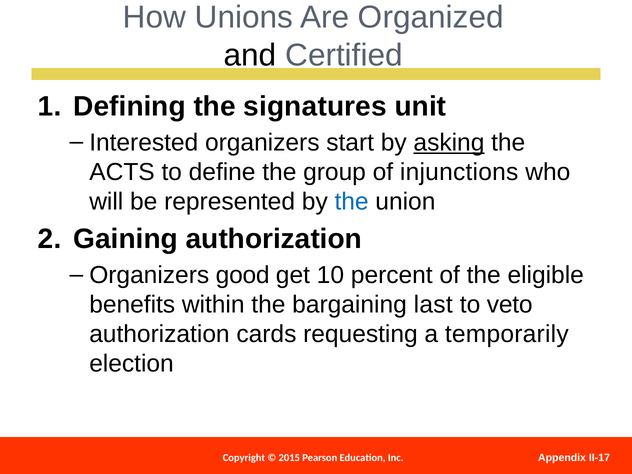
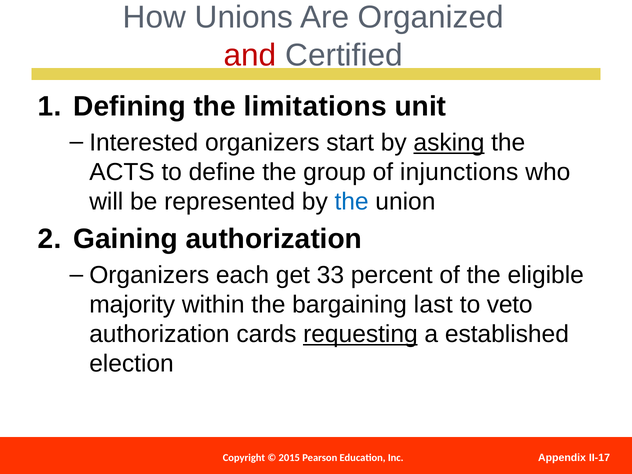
and colour: black -> red
signatures: signatures -> limitations
good: good -> each
10: 10 -> 33
benefits: benefits -> majority
requesting underline: none -> present
temporarily: temporarily -> established
